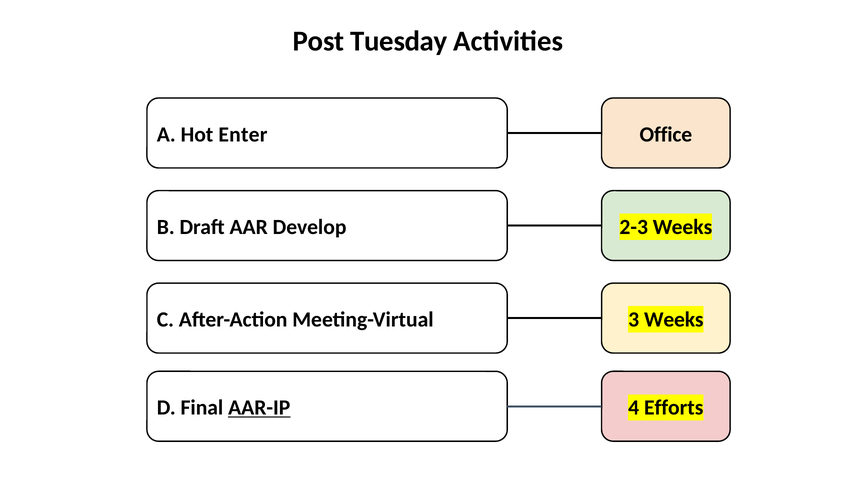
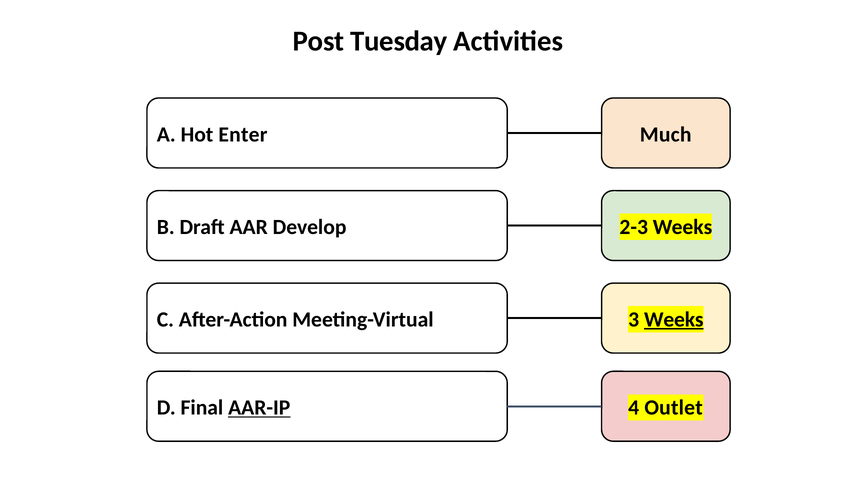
Office: Office -> Much
Weeks at (674, 320) underline: none -> present
Efforts: Efforts -> Outlet
